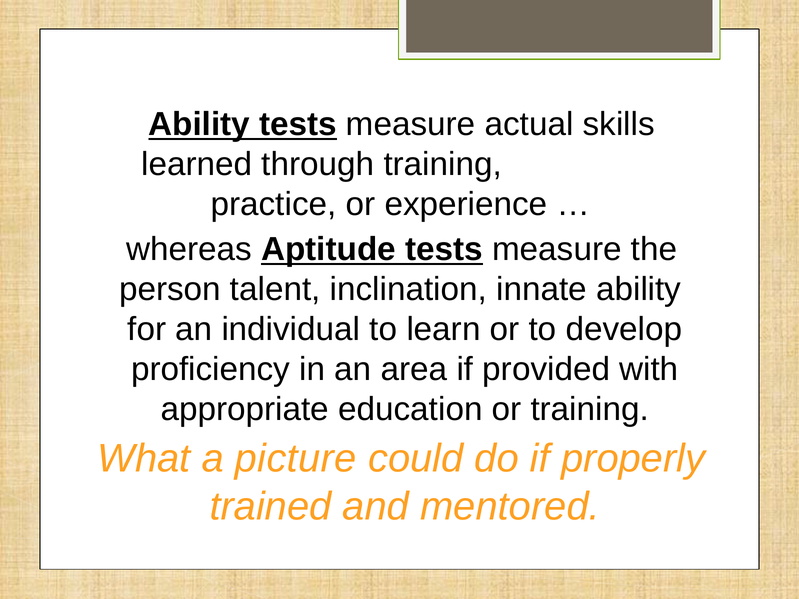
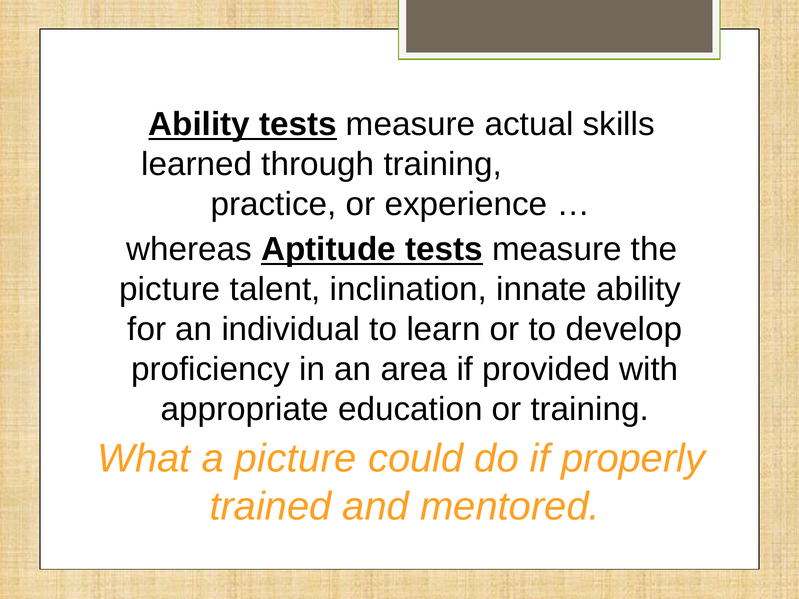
person at (170, 289): person -> picture
